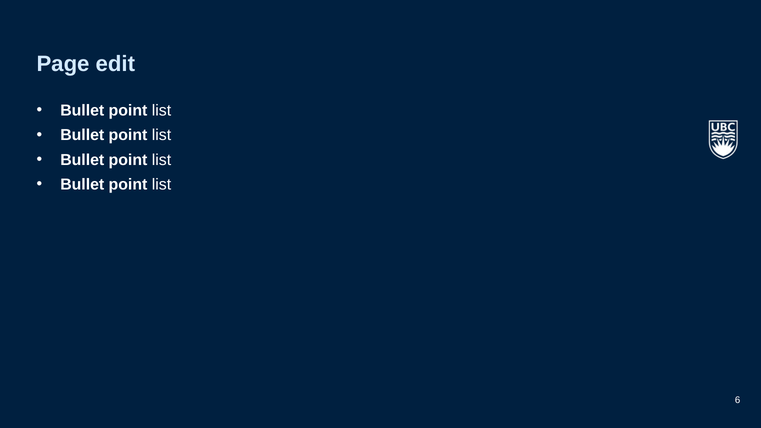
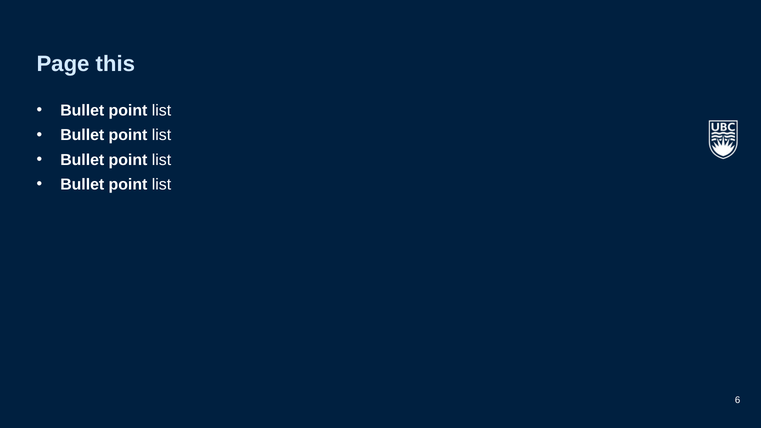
edit: edit -> this
